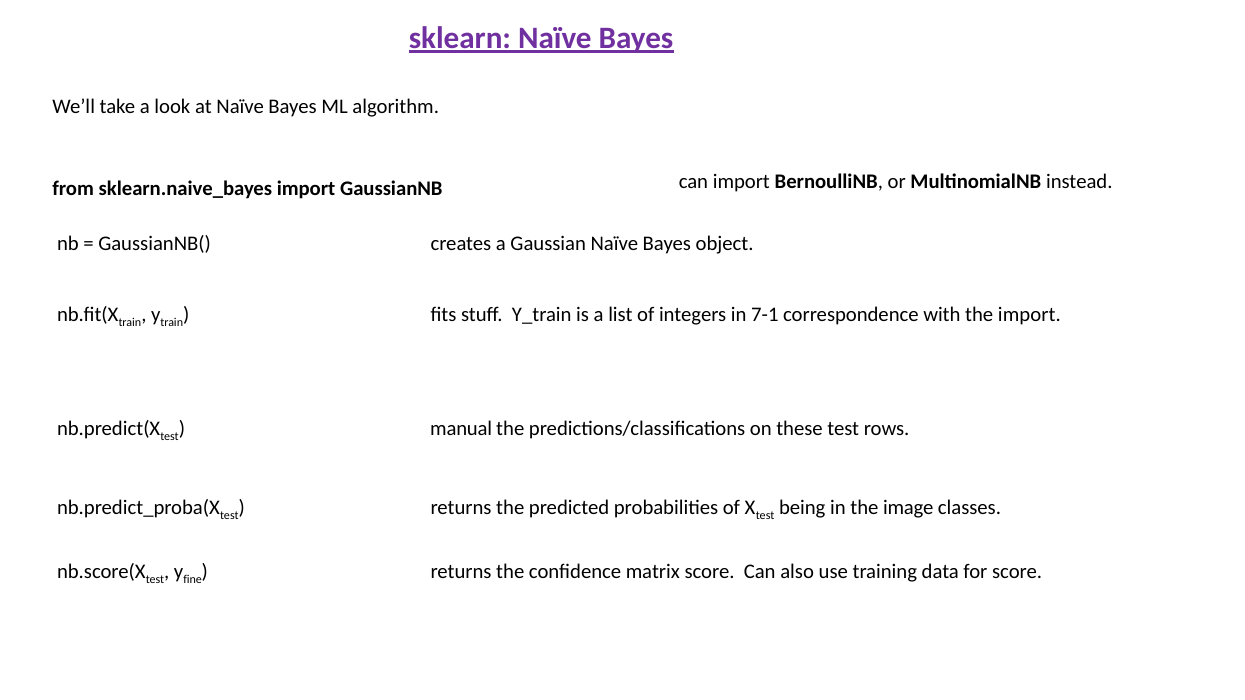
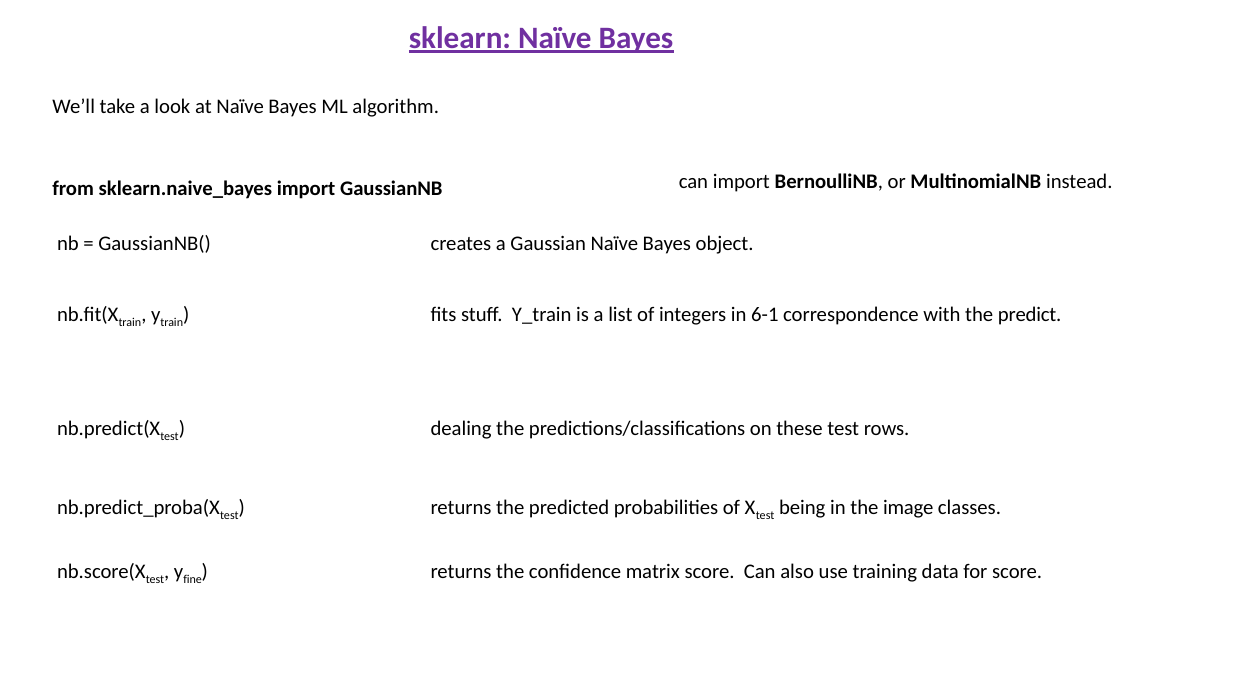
7-1: 7-1 -> 6-1
the import: import -> predict
manual: manual -> dealing
